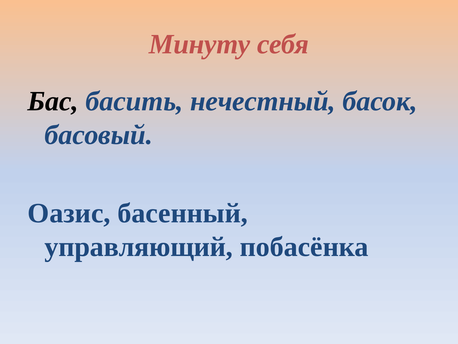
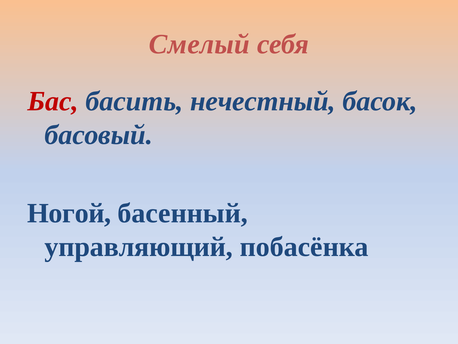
Минуту: Минуту -> Смелый
Бас colour: black -> red
Оазис: Оазис -> Ногой
